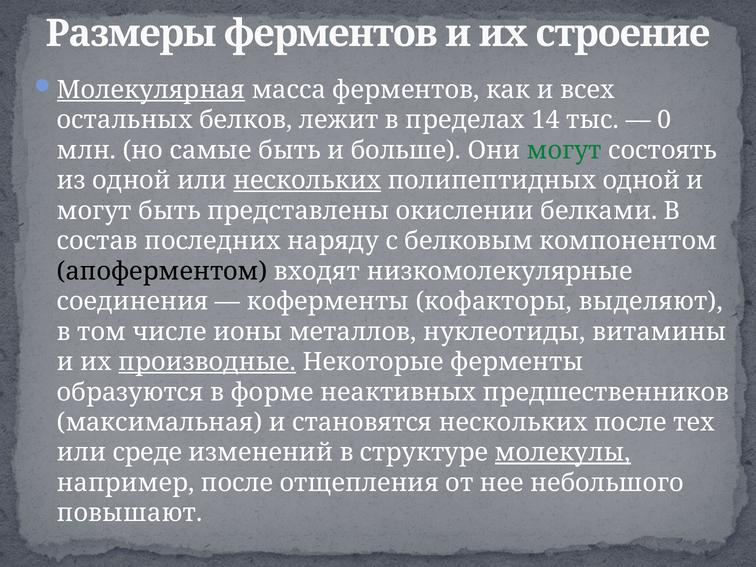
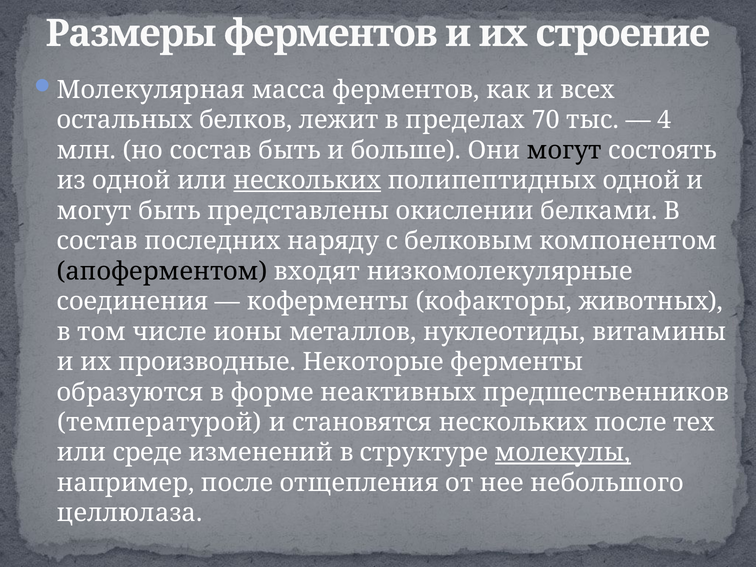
Молекулярная underline: present -> none
14: 14 -> 70
0: 0 -> 4
но самые: самые -> состав
могут at (564, 150) colour: green -> black
выделяют: выделяют -> животных
производные underline: present -> none
максимальная: максимальная -> температурой
повышают: повышают -> целлюлаза
